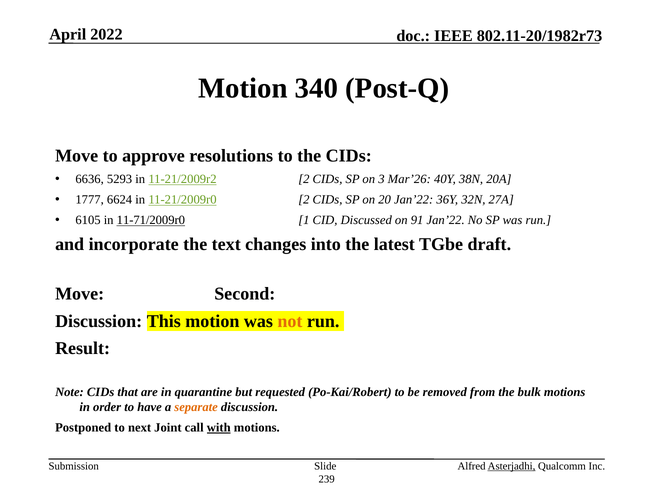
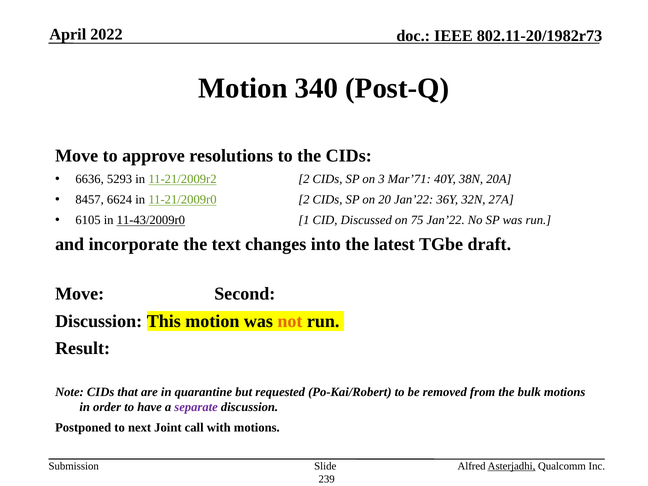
Mar’26: Mar’26 -> Mar’71
1777: 1777 -> 8457
11-71/2009r0: 11-71/2009r0 -> 11-43/2009r0
91: 91 -> 75
separate colour: orange -> purple
with underline: present -> none
